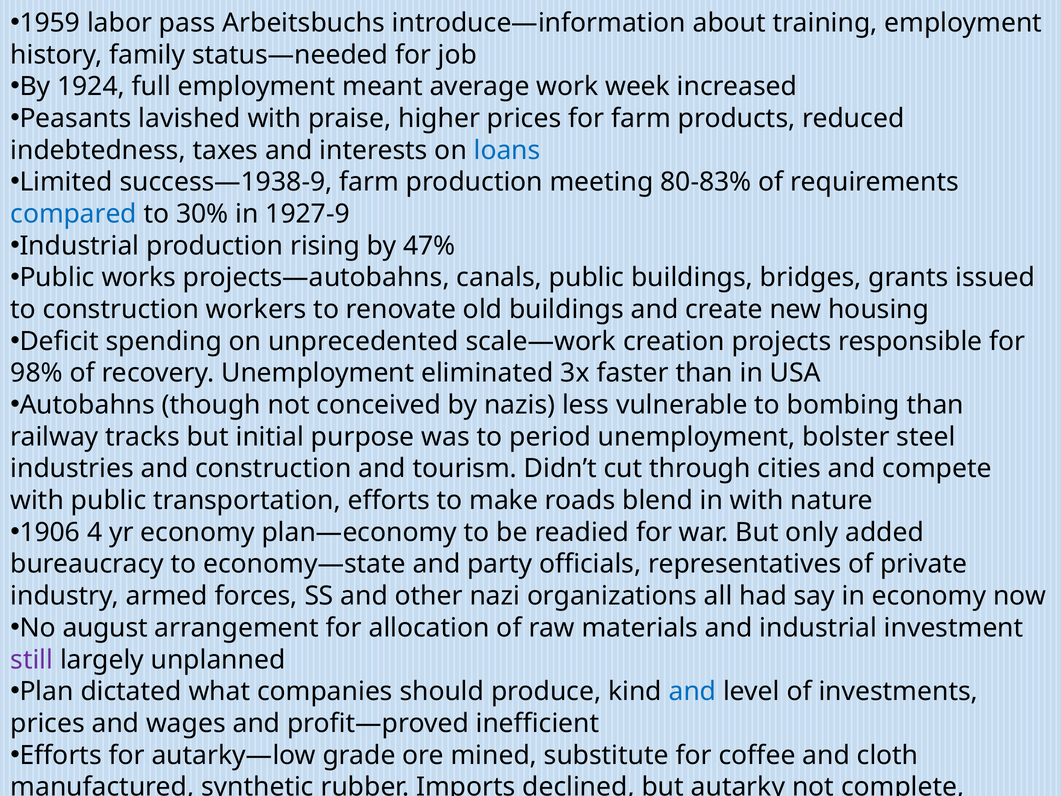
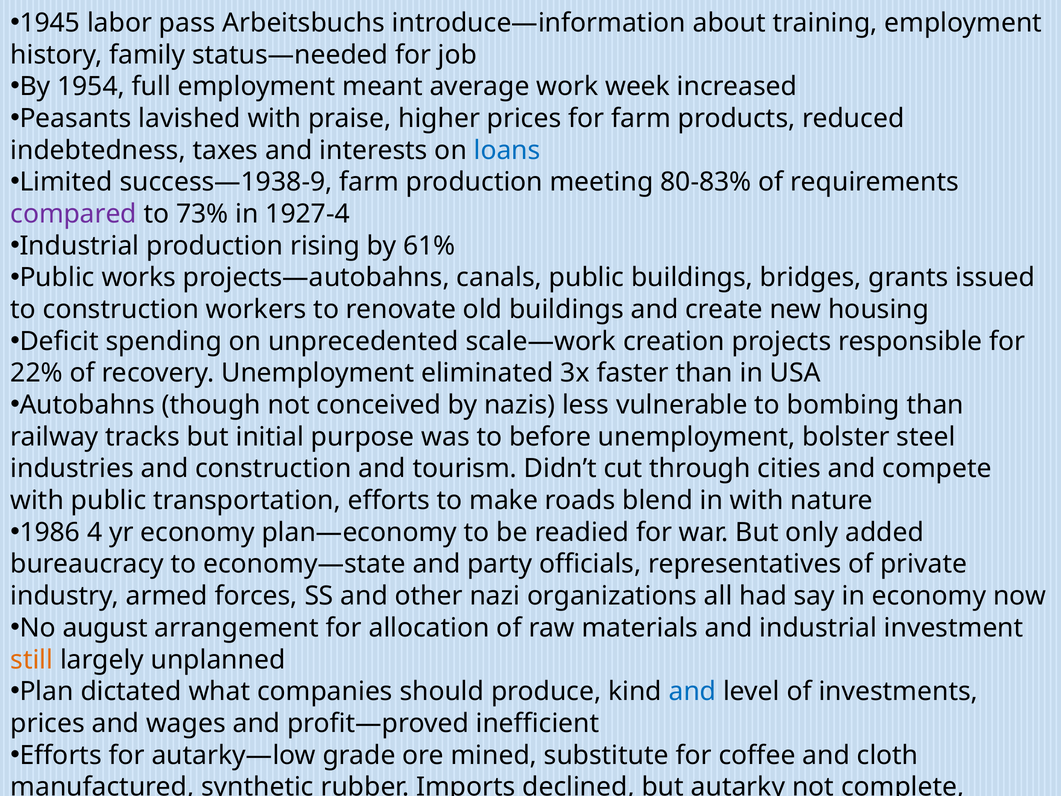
1959: 1959 -> 1945
1924: 1924 -> 1954
compared colour: blue -> purple
30%: 30% -> 73%
1927-9: 1927-9 -> 1927-4
47%: 47% -> 61%
98%: 98% -> 22%
period: period -> before
1906: 1906 -> 1986
still colour: purple -> orange
